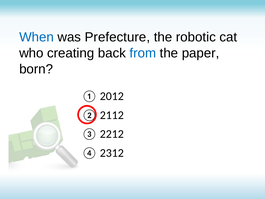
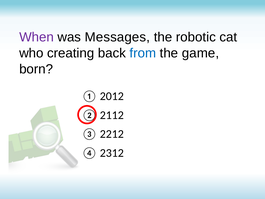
When colour: blue -> purple
Prefecture: Prefecture -> Messages
paper: paper -> game
